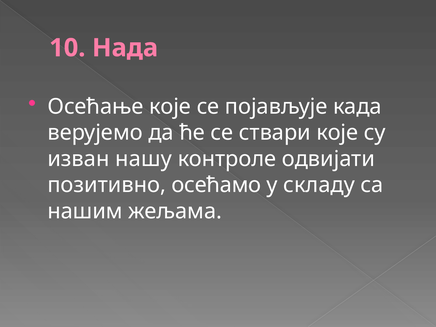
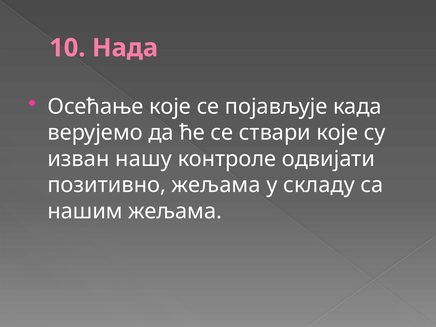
позитивно осећамо: осећамо -> жељама
